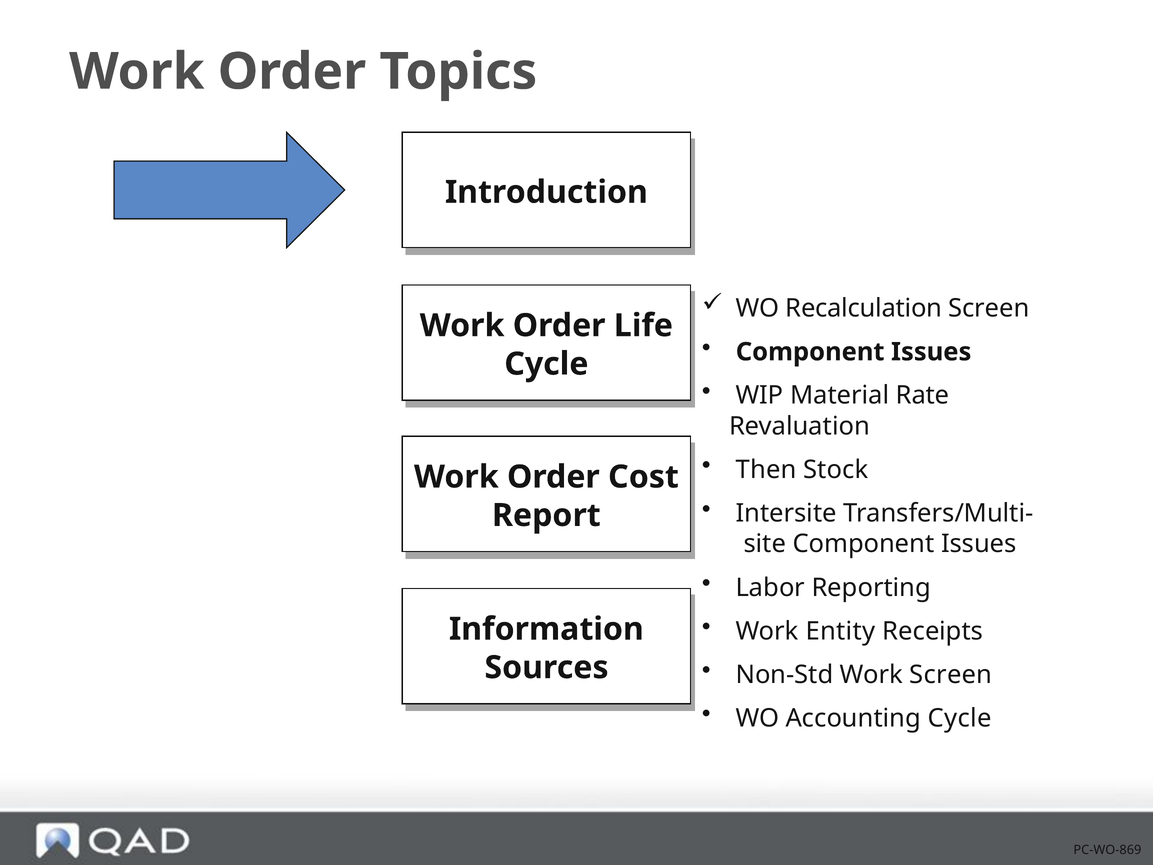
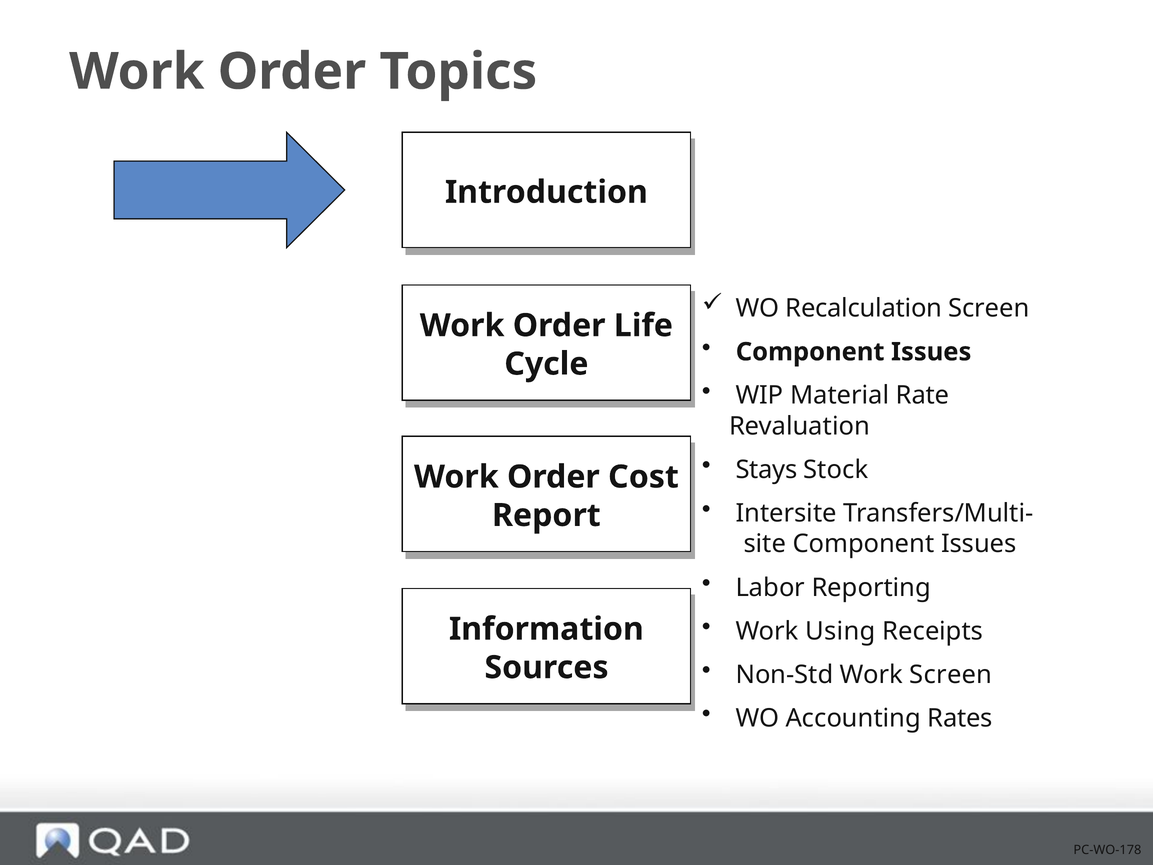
Then: Then -> Stays
Entity: Entity -> Using
Accounting Cycle: Cycle -> Rates
PC-WO-869: PC-WO-869 -> PC-WO-178
